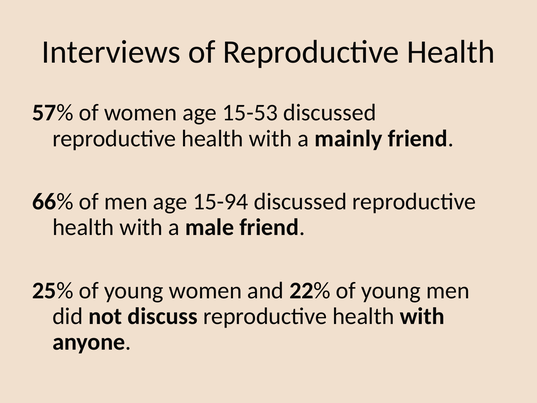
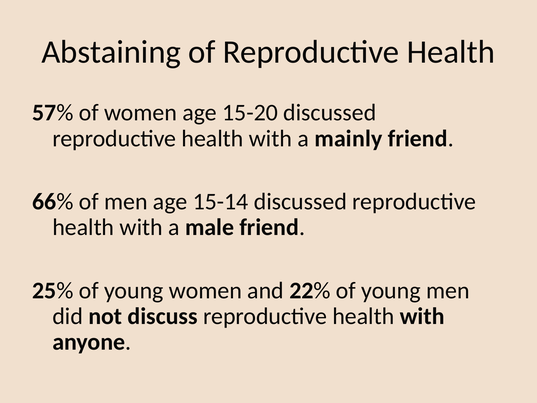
Interviews: Interviews -> Abstaining
15-53: 15-53 -> 15-20
15-94: 15-94 -> 15-14
